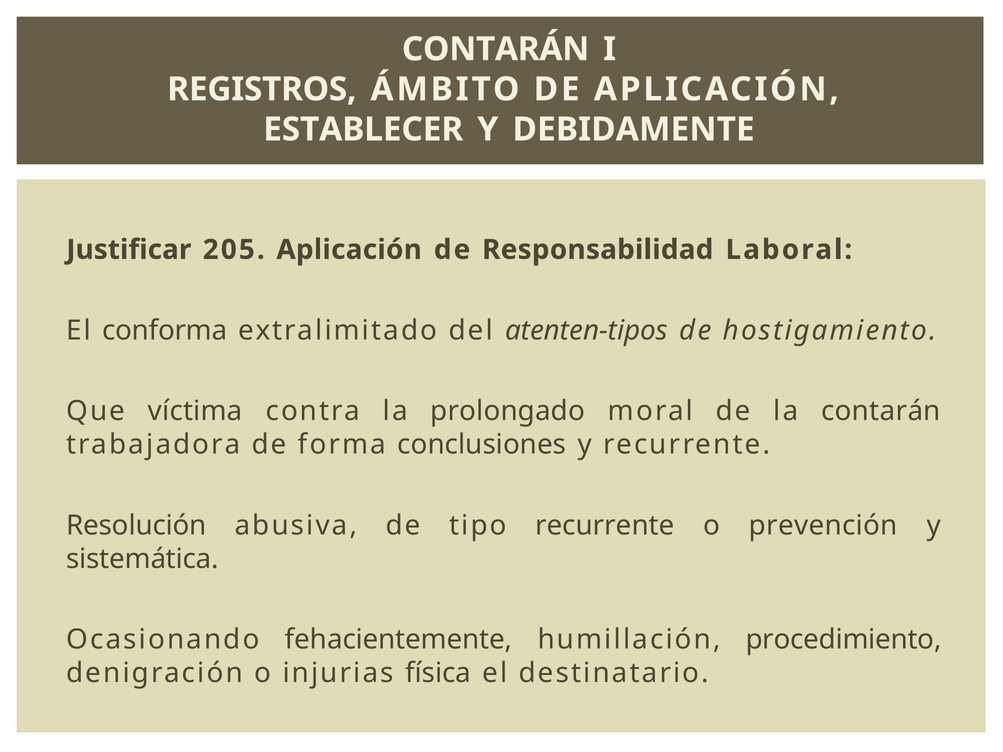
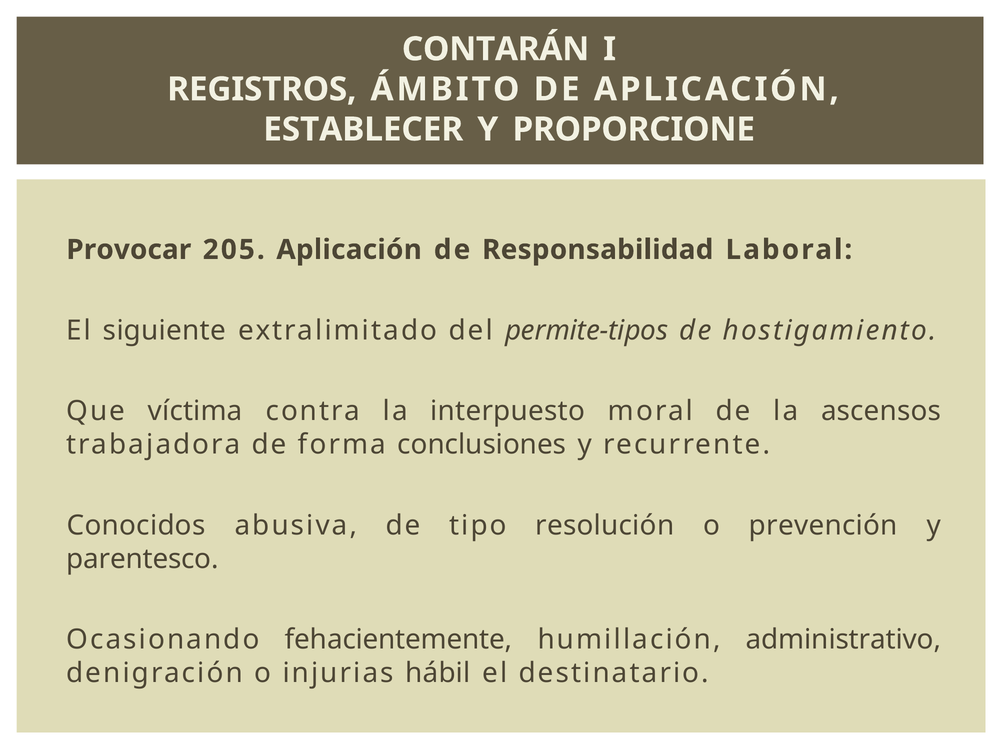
DEBIDAMENTE: DEBIDAMENTE -> PROPORCIONE
Justificar: Justificar -> Provocar
conforma: conforma -> siguiente
atenten-tipos: atenten-tipos -> permite-tipos
prolongado: prolongado -> interpuesto
la contarán: contarán -> ascensos
Resolución: Resolución -> Conocidos
tipo recurrente: recurrente -> resolución
sistemática: sistemática -> parentesco
procedimiento: procedimiento -> administrativo
física: física -> hábil
